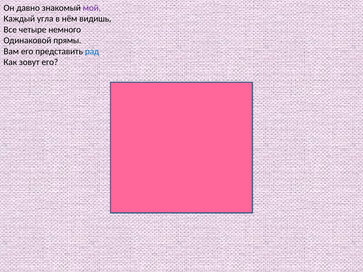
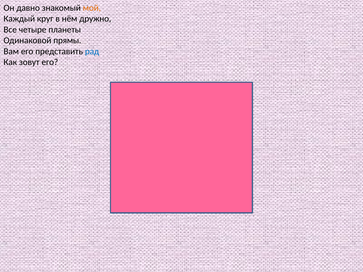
мой colour: purple -> orange
угла: угла -> круг
видишь: видишь -> дружно
немного: немного -> планеты
